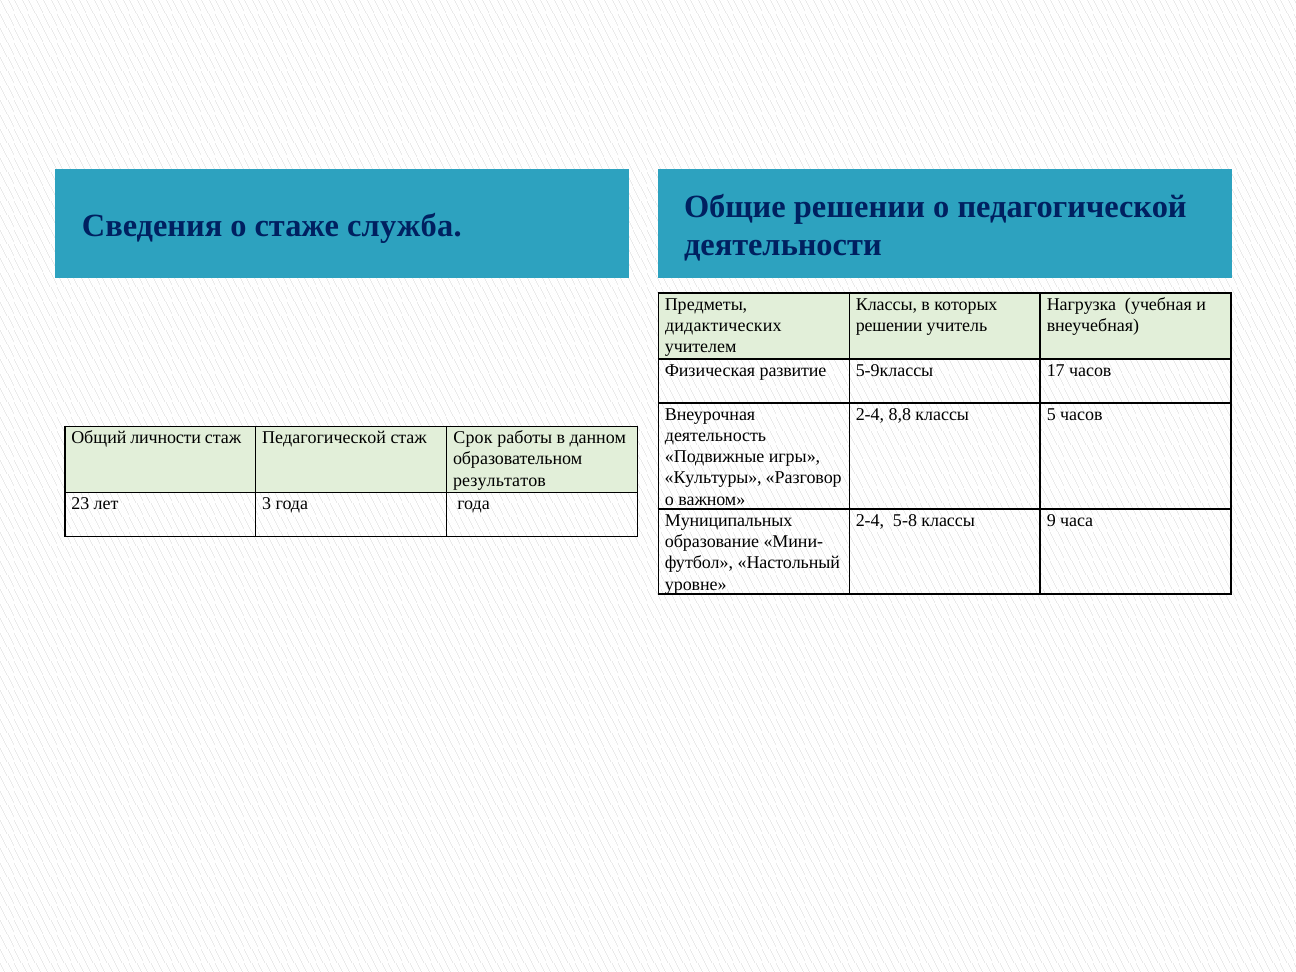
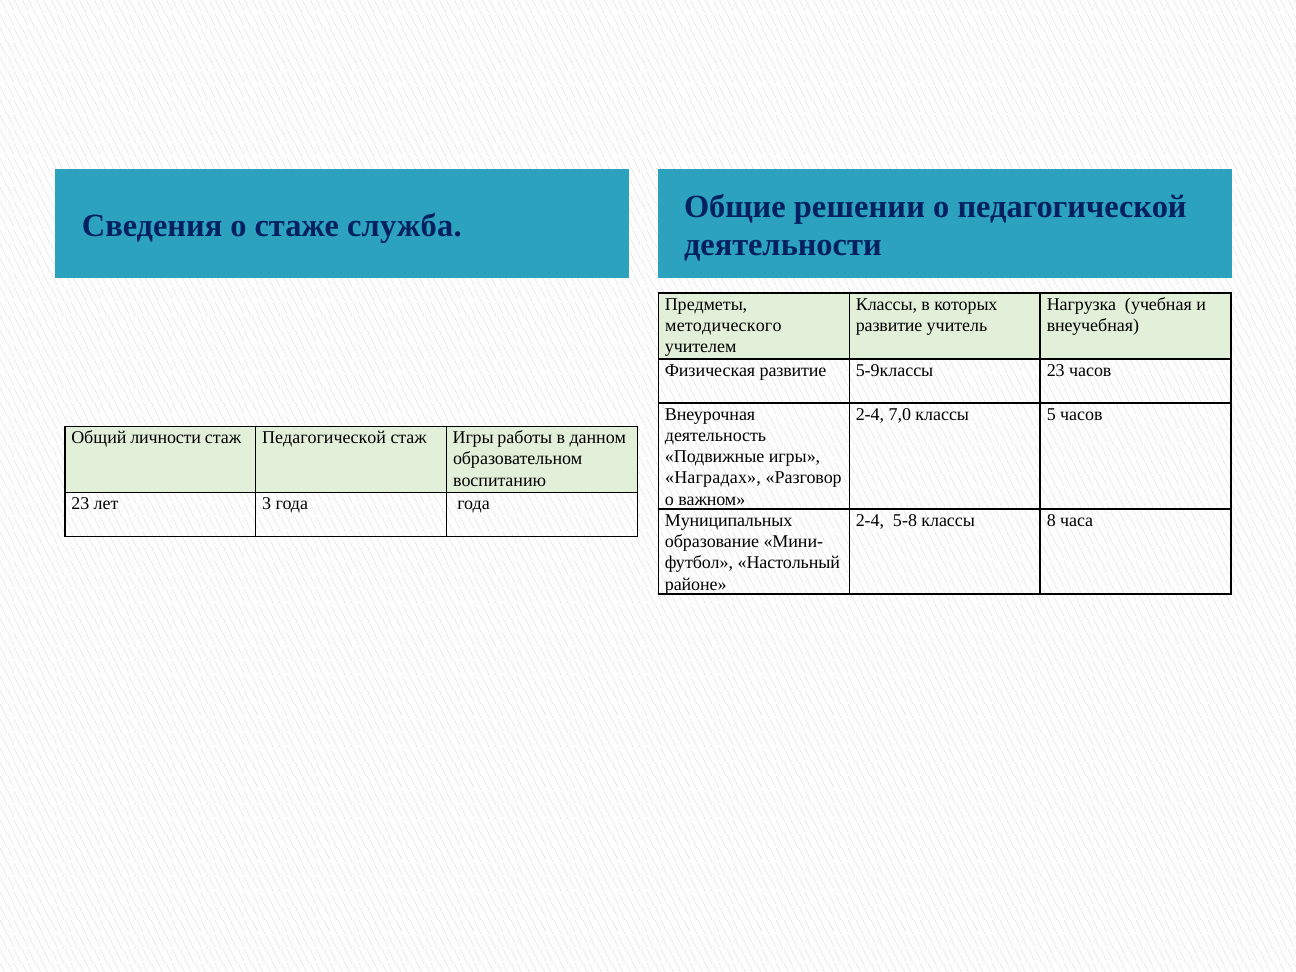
дидактических: дидактических -> методического
решении at (889, 325): решении -> развитие
5-9классы 17: 17 -> 23
8,8: 8,8 -> 7,0
стаж Срок: Срок -> Игры
Культуры: Культуры -> Наградах
результатов: результатов -> воспитанию
9: 9 -> 8
уровне: уровне -> районе
